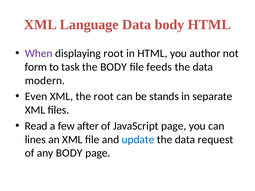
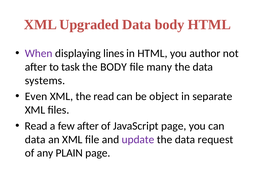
Language: Language -> Upgraded
displaying root: root -> lines
form at (36, 67): form -> after
feeds: feeds -> many
modern: modern -> systems
the root: root -> read
stands: stands -> object
lines at (35, 140): lines -> data
update colour: blue -> purple
any BODY: BODY -> PLAIN
